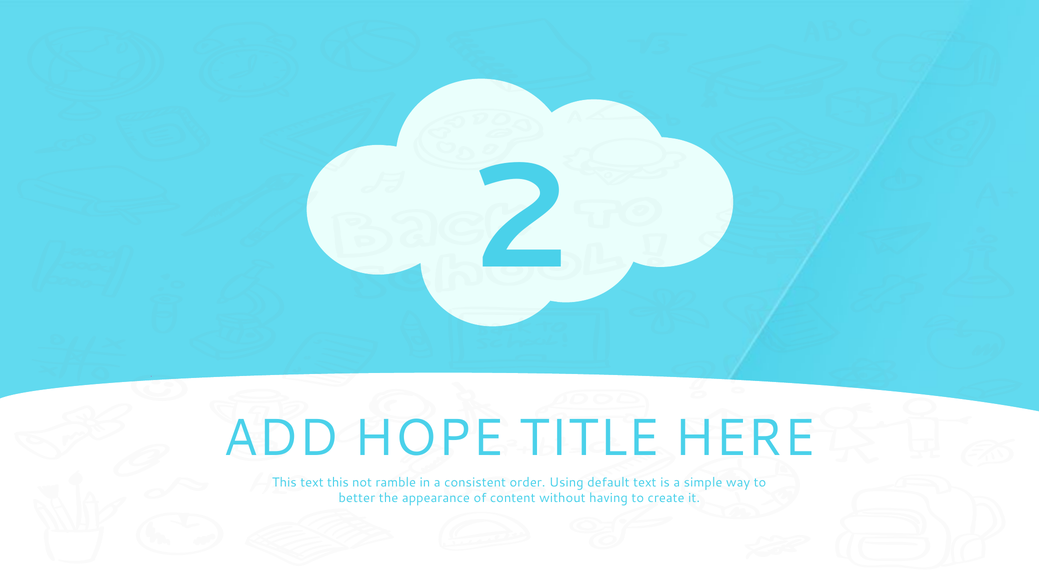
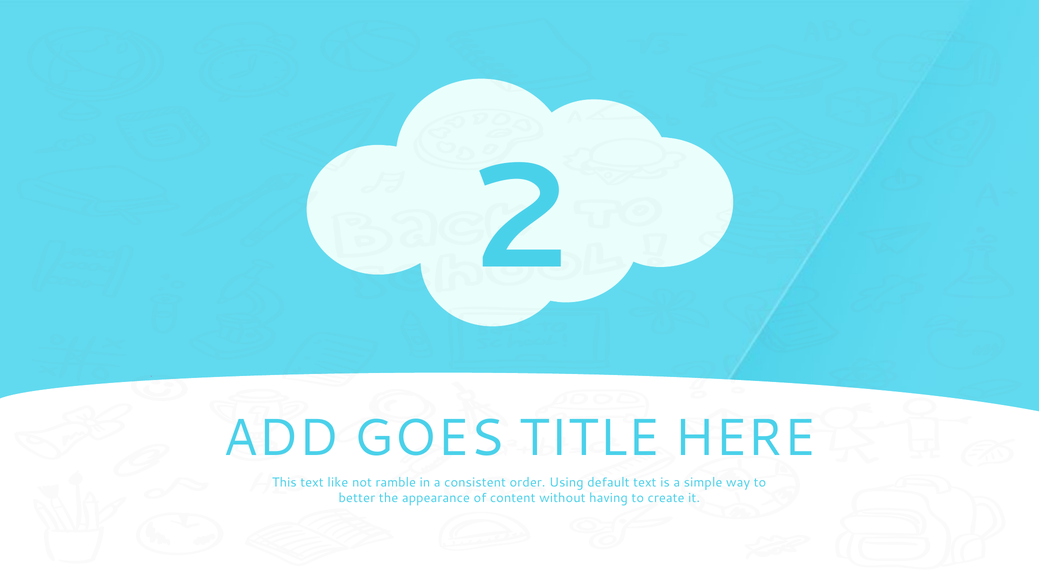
HOPE: HOPE -> GOES
text this: this -> like
